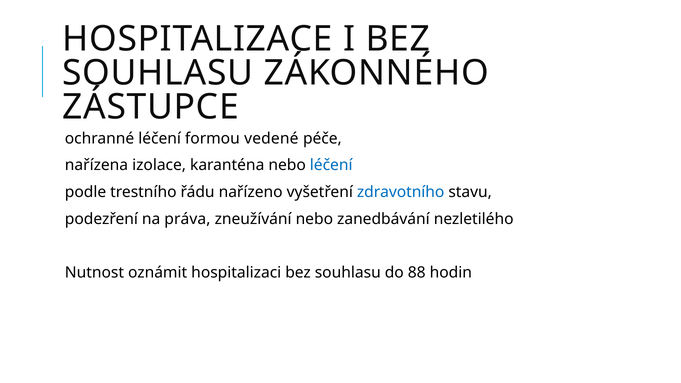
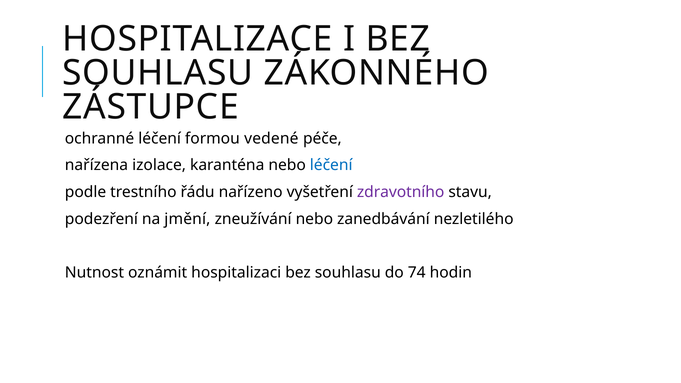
zdravotního colour: blue -> purple
práva: práva -> jmění
88: 88 -> 74
